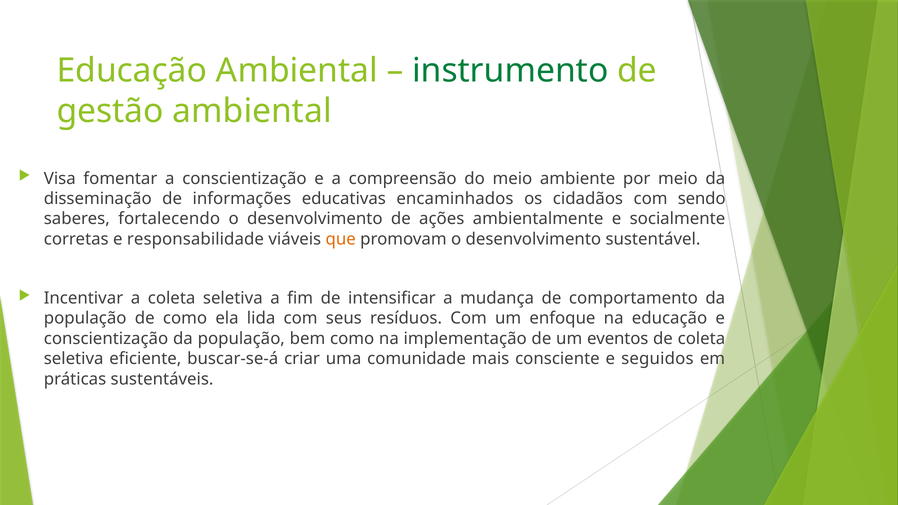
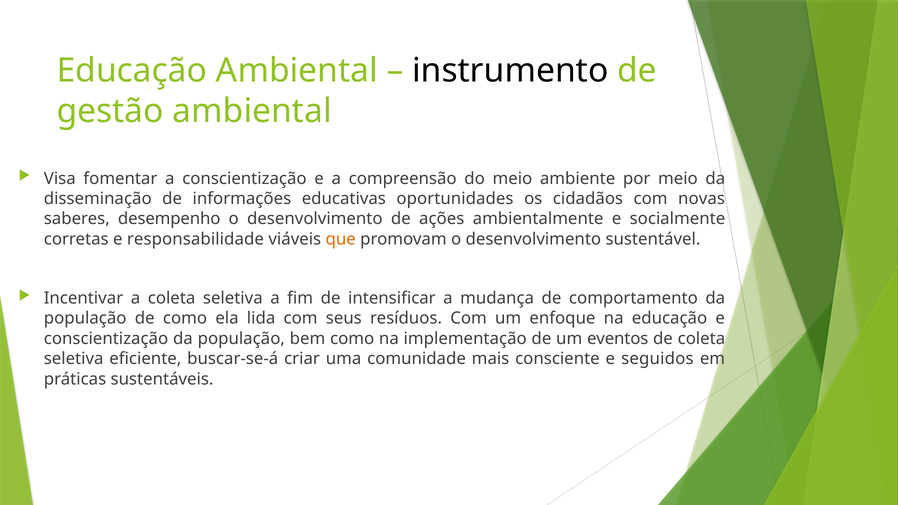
instrumento colour: green -> black
encaminhados: encaminhados -> oportunidades
sendo: sendo -> novas
fortalecendo: fortalecendo -> desempenho
